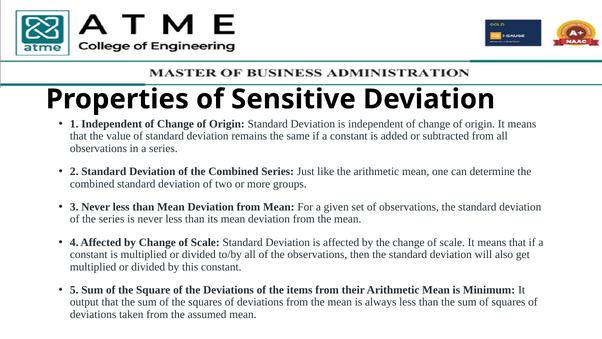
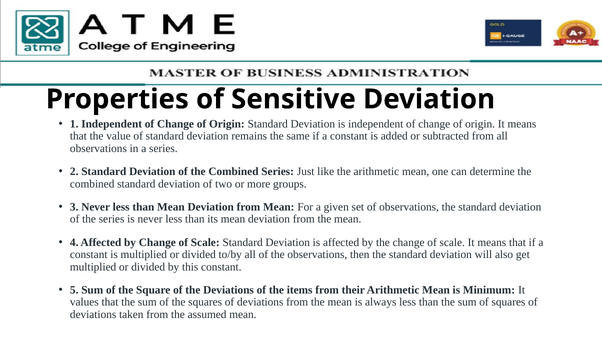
output: output -> values
